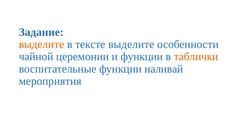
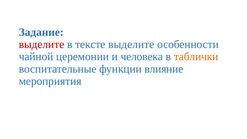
выделите at (42, 44) colour: orange -> red
и функции: функции -> человека
наливай: наливай -> влияние
